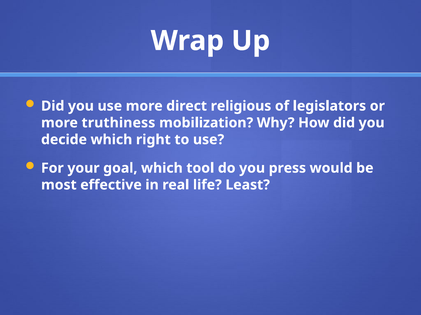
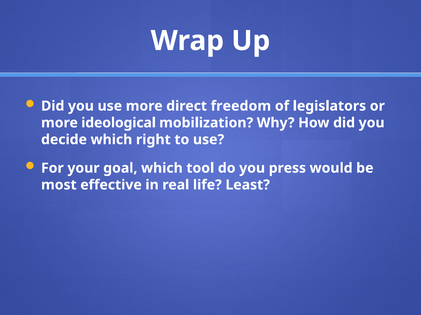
religious: religious -> freedom
truthiness: truthiness -> ideological
